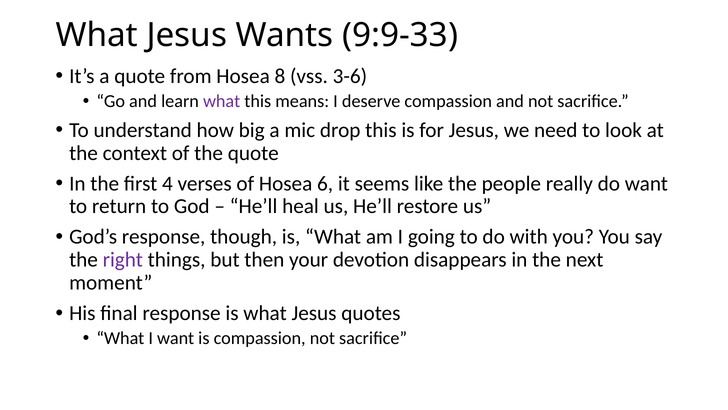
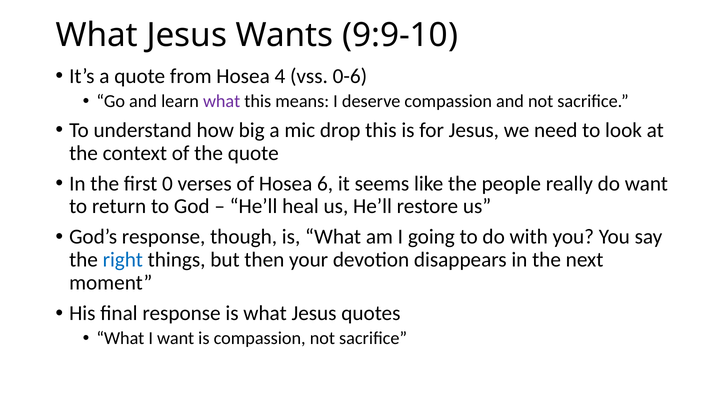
9:9-33: 9:9-33 -> 9:9-10
8: 8 -> 4
3-6: 3-6 -> 0-6
4: 4 -> 0
right colour: purple -> blue
